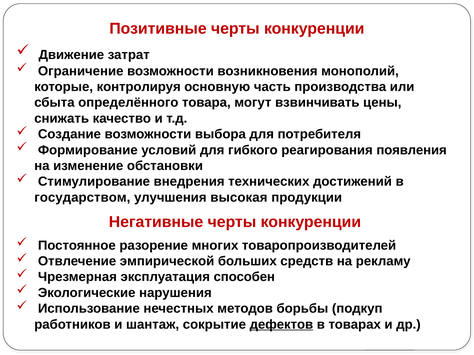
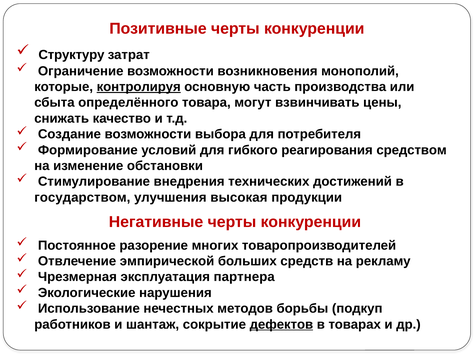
Движение: Движение -> Структуру
контролируя underline: none -> present
появления: появления -> средством
способен: способен -> партнера
